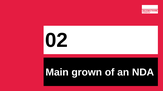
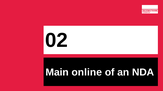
grown: grown -> online
